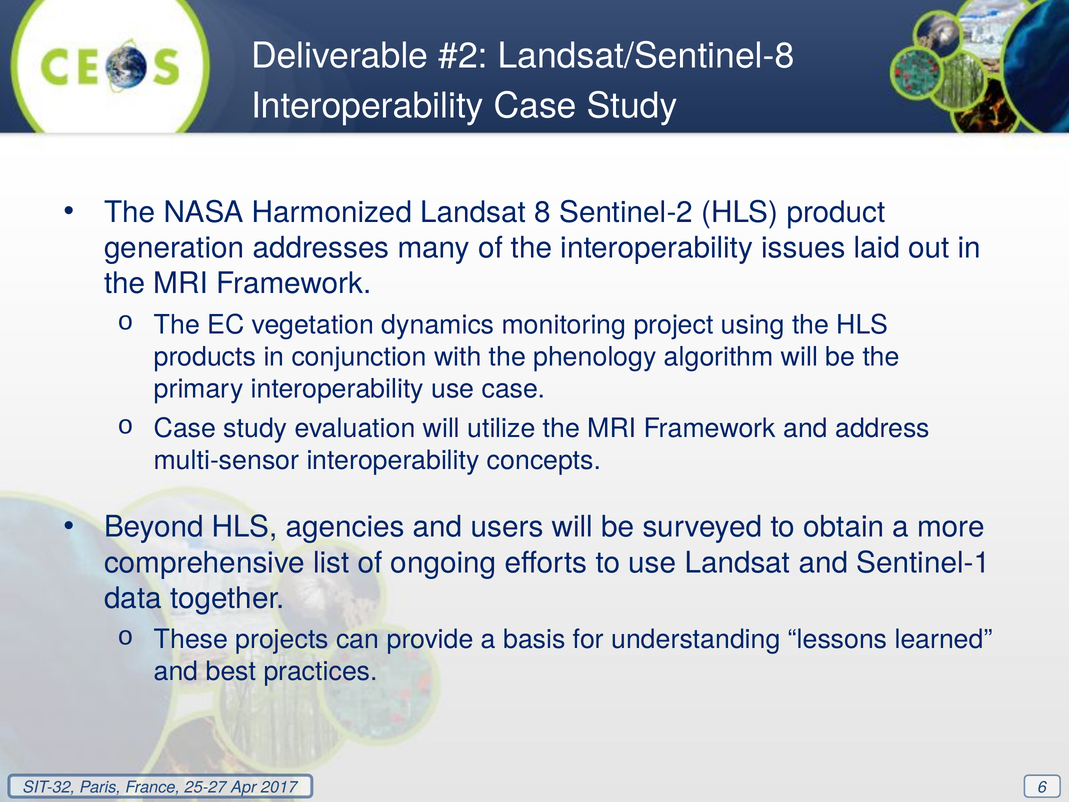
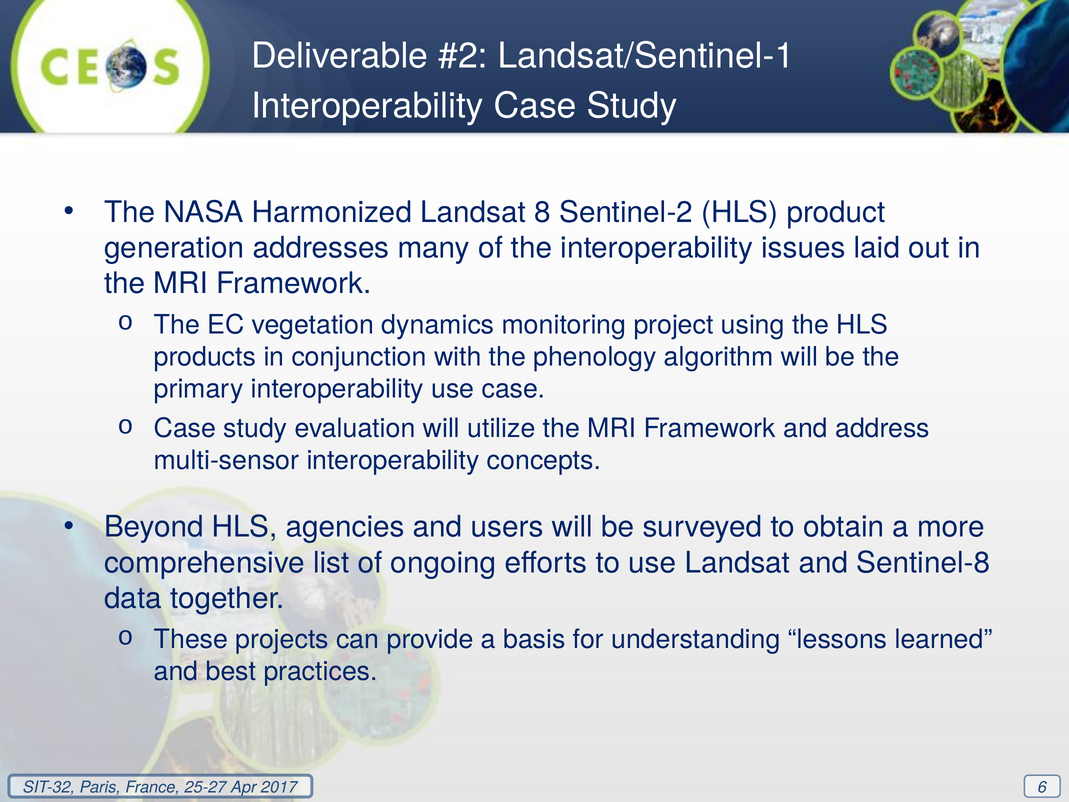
Landsat/Sentinel-8: Landsat/Sentinel-8 -> Landsat/Sentinel-1
Sentinel-1: Sentinel-1 -> Sentinel-8
